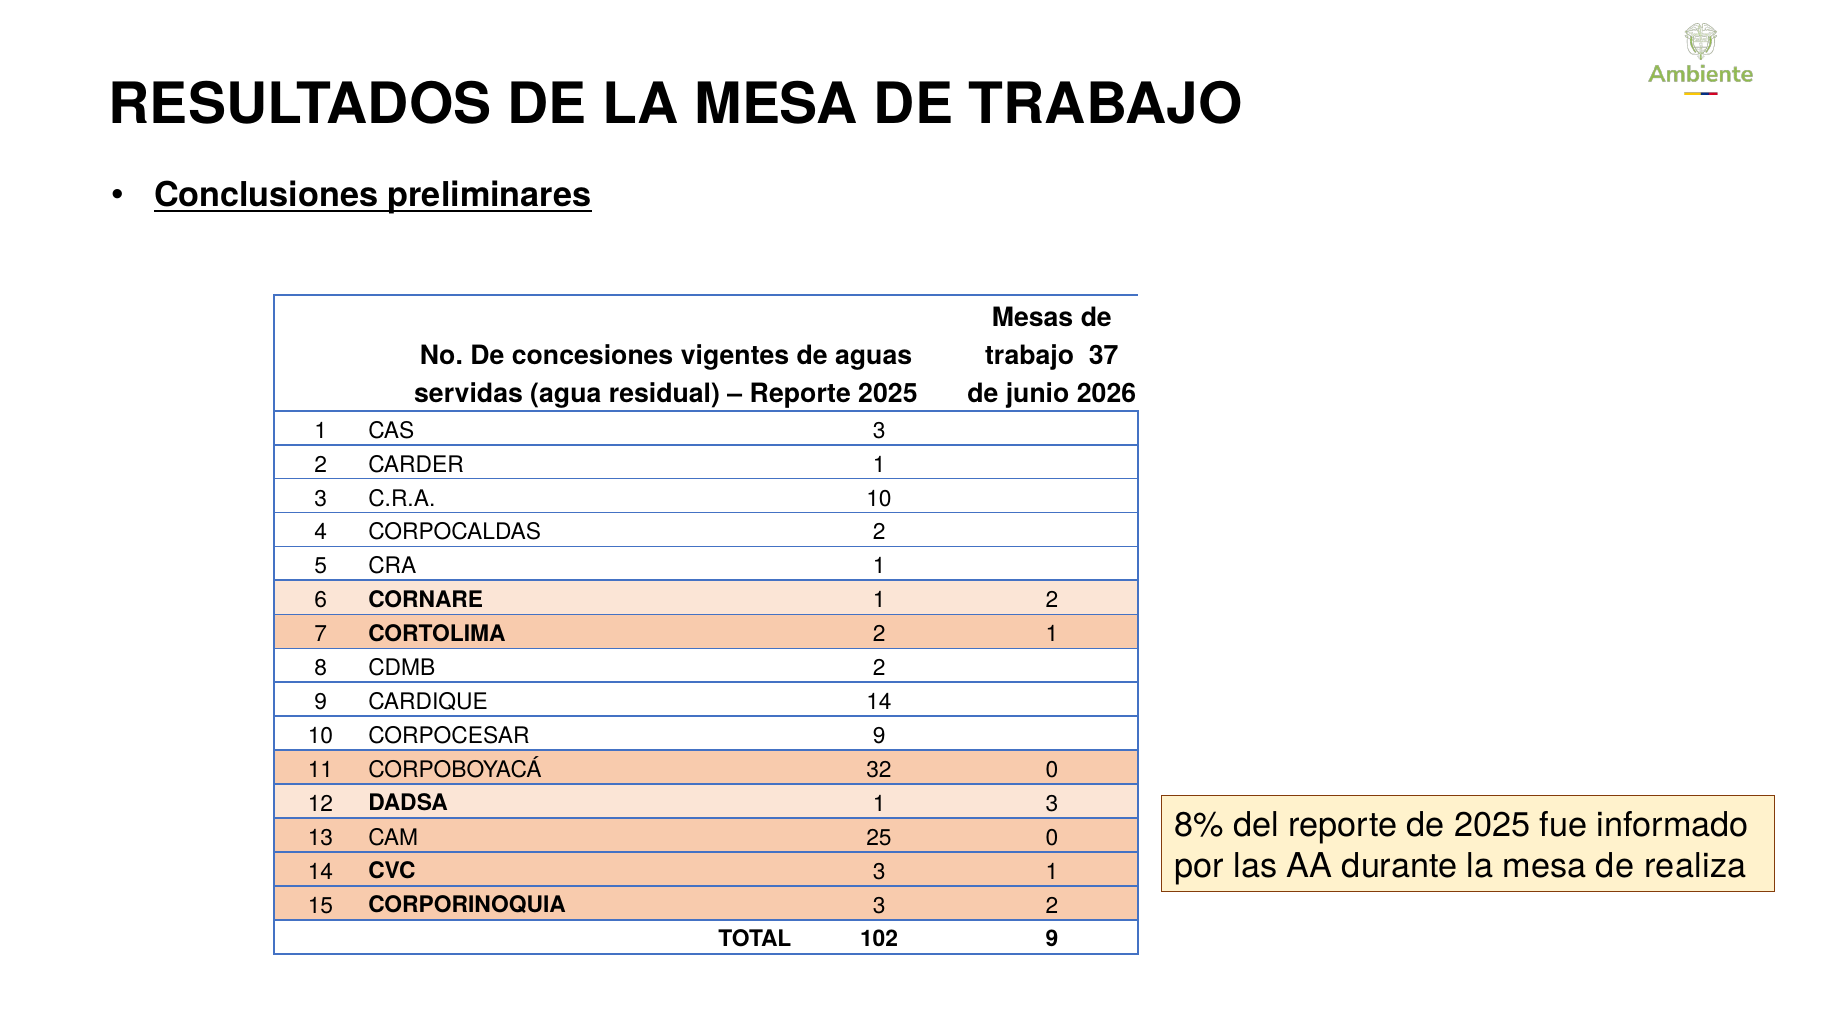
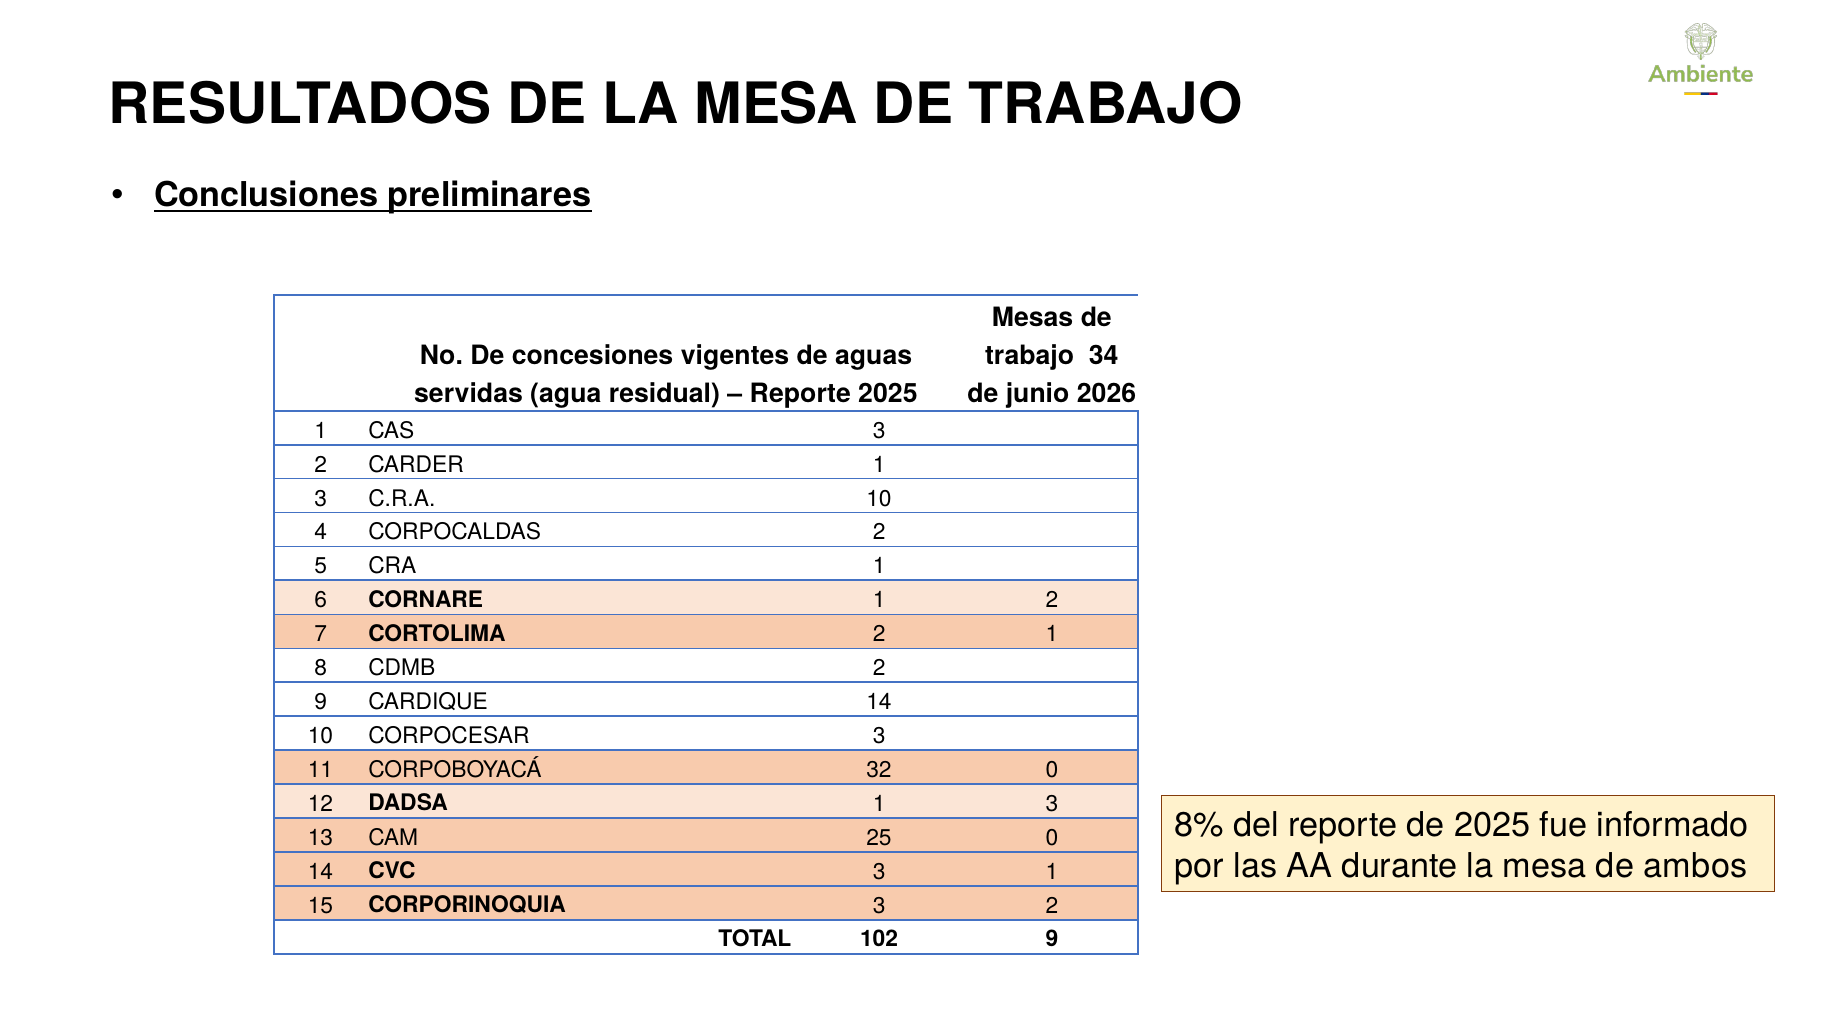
37: 37 -> 34
CORPOCESAR 9: 9 -> 3
realiza: realiza -> ambos
